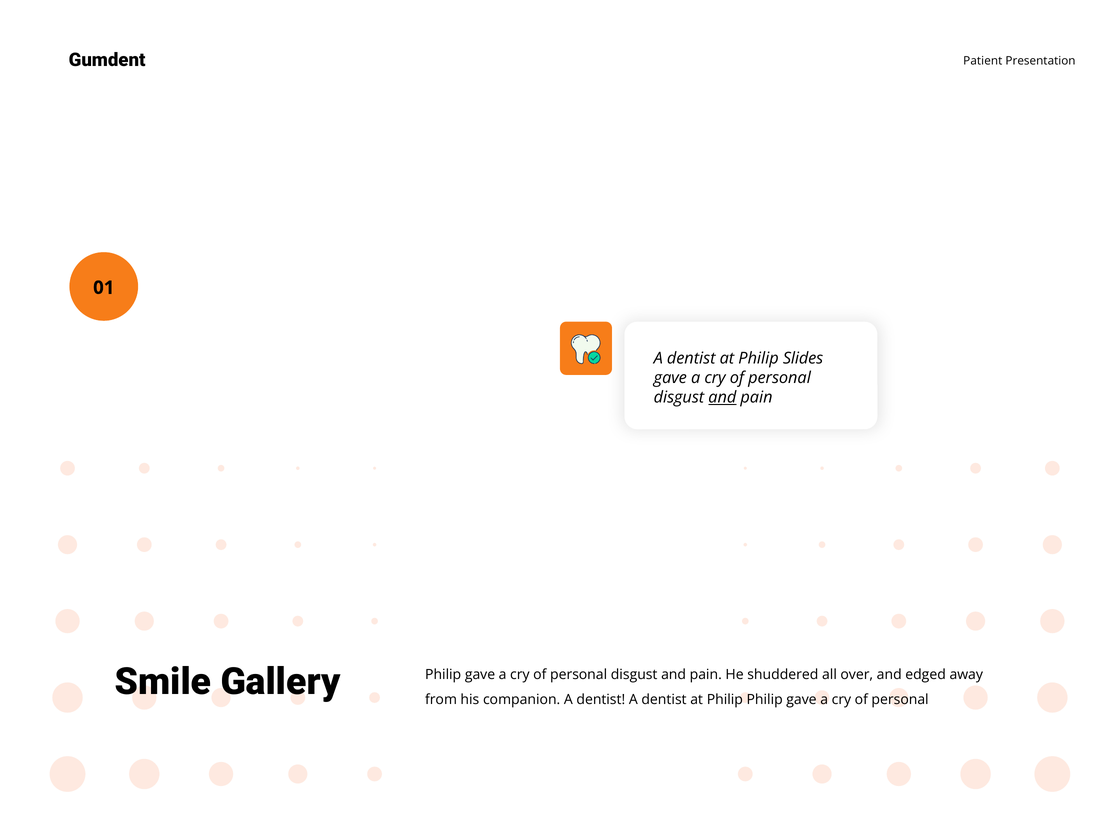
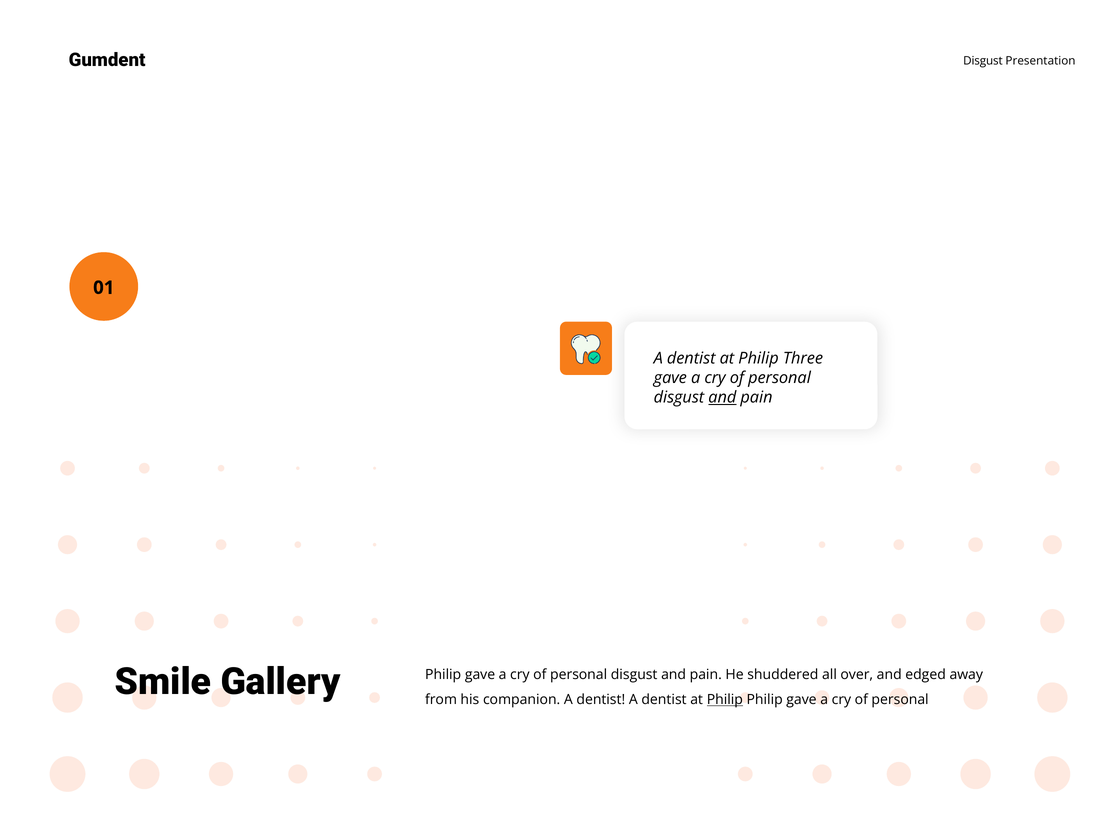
Patient at (983, 61): Patient -> Disgust
Slides: Slides -> Three
Philip at (725, 700) underline: none -> present
